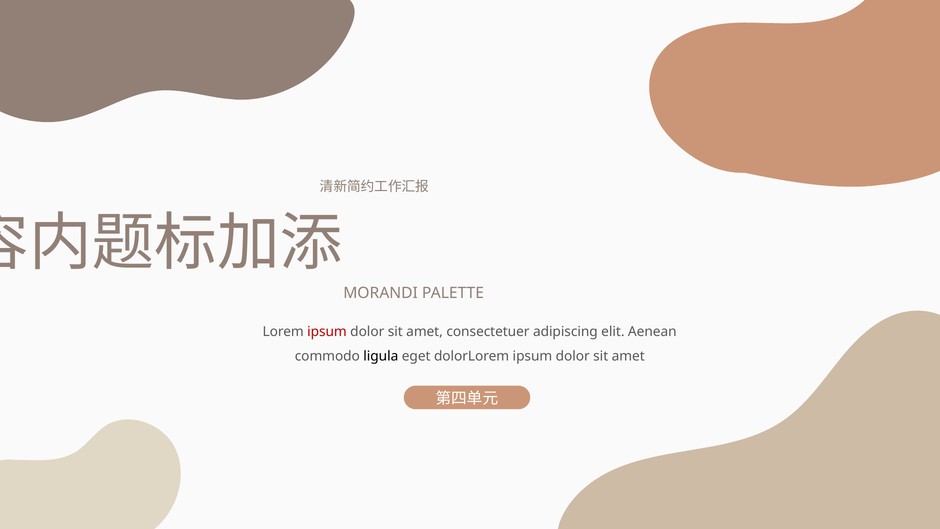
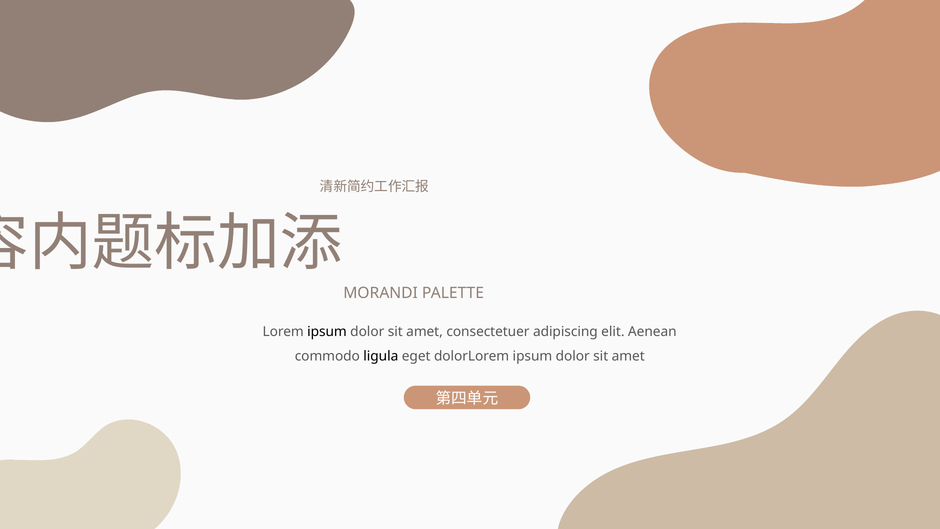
ipsum at (327, 331) colour: red -> black
